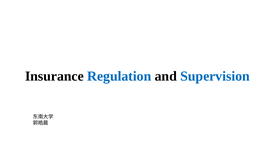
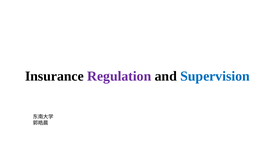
Regulation colour: blue -> purple
